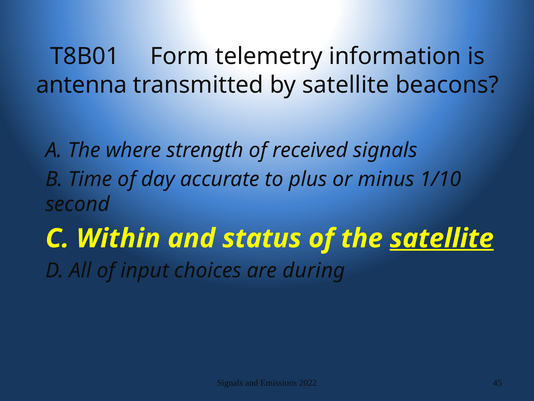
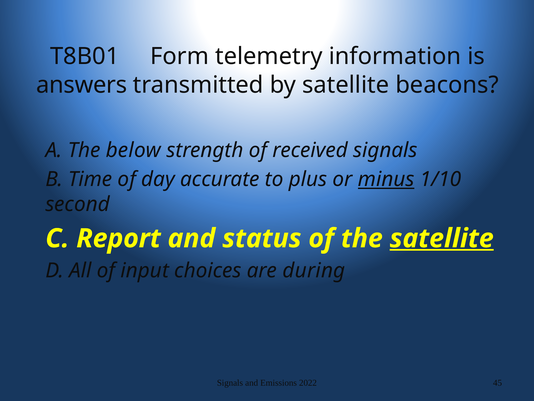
antenna: antenna -> answers
where: where -> below
minus underline: none -> present
Within: Within -> Report
